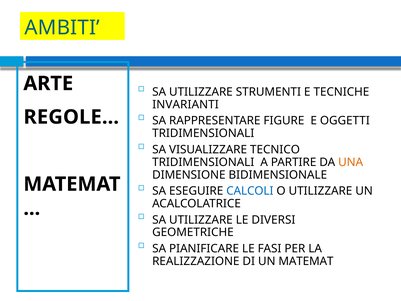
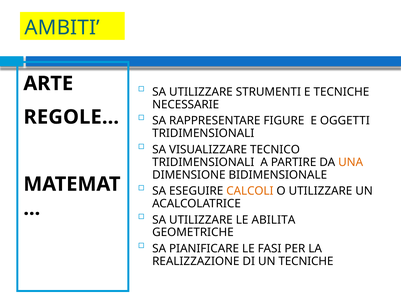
INVARIANTI: INVARIANTI -> NECESSARIE
CALCOLI colour: blue -> orange
DIVERSI: DIVERSI -> ABILITA
UN MATEMAT: MATEMAT -> TECNICHE
